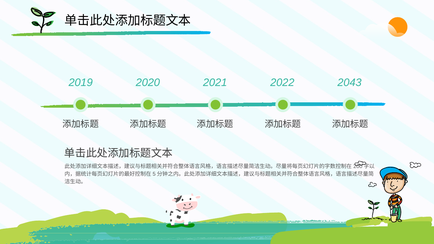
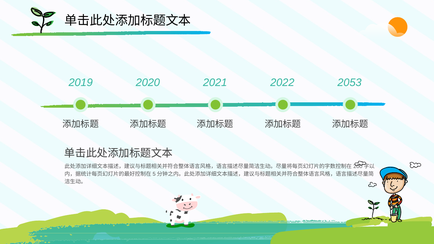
2043: 2043 -> 2053
